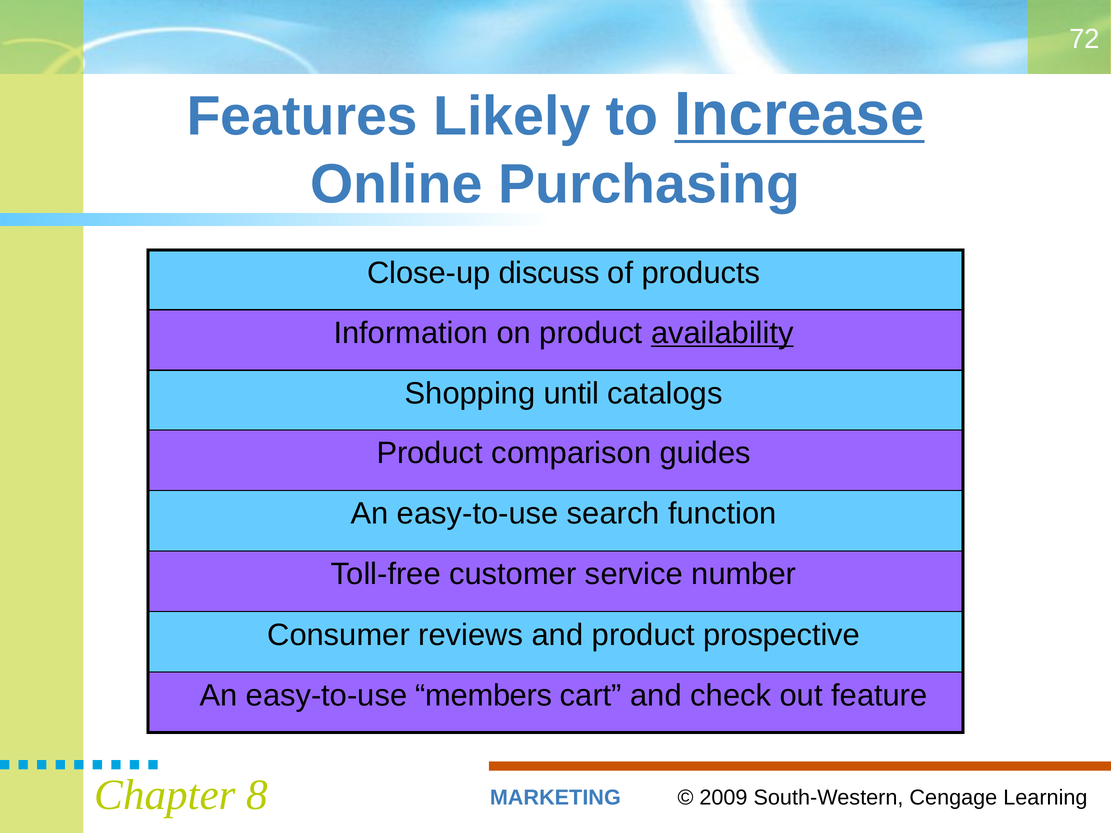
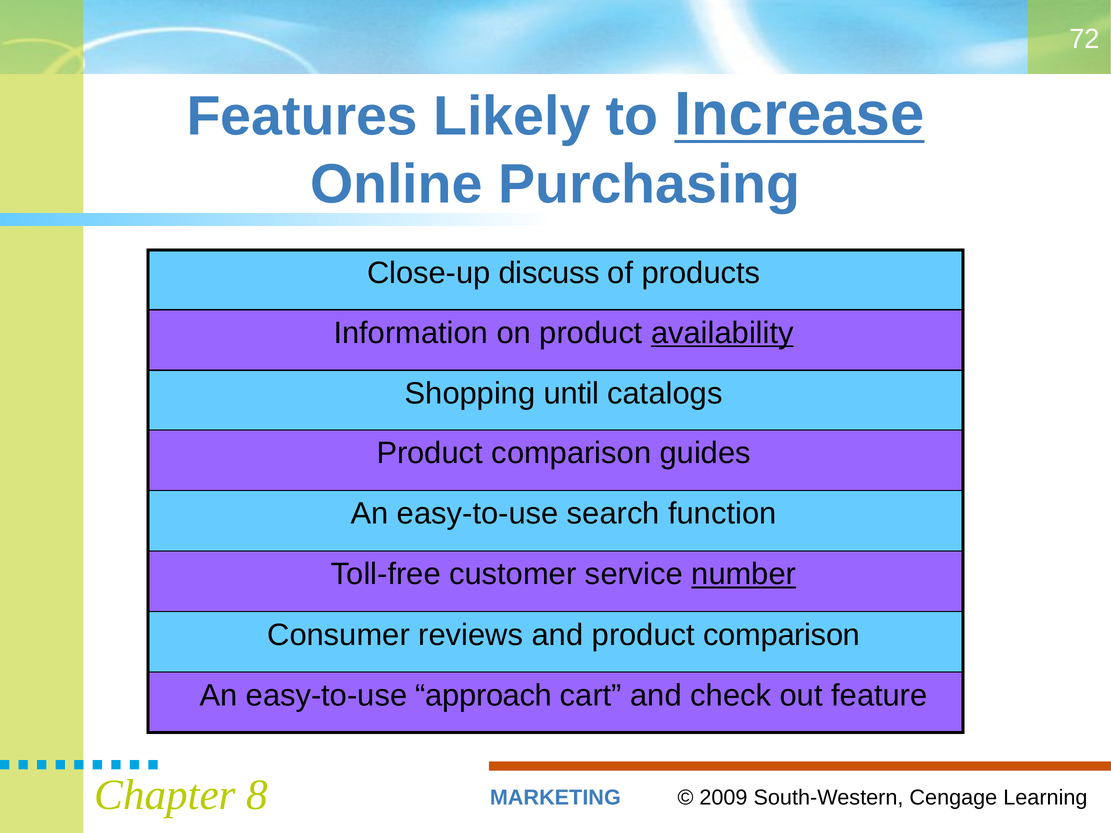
number underline: none -> present
and product prospective: prospective -> comparison
members: members -> approach
